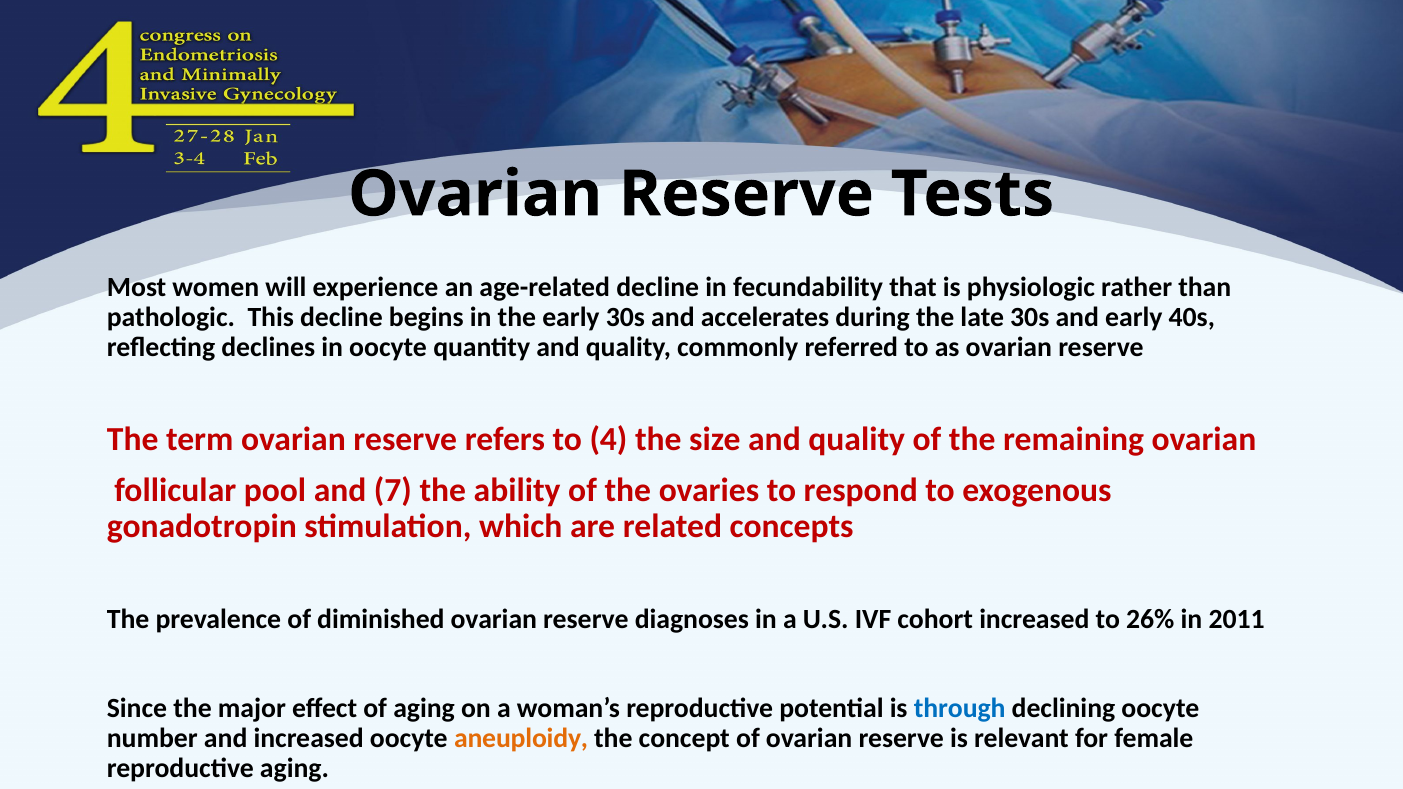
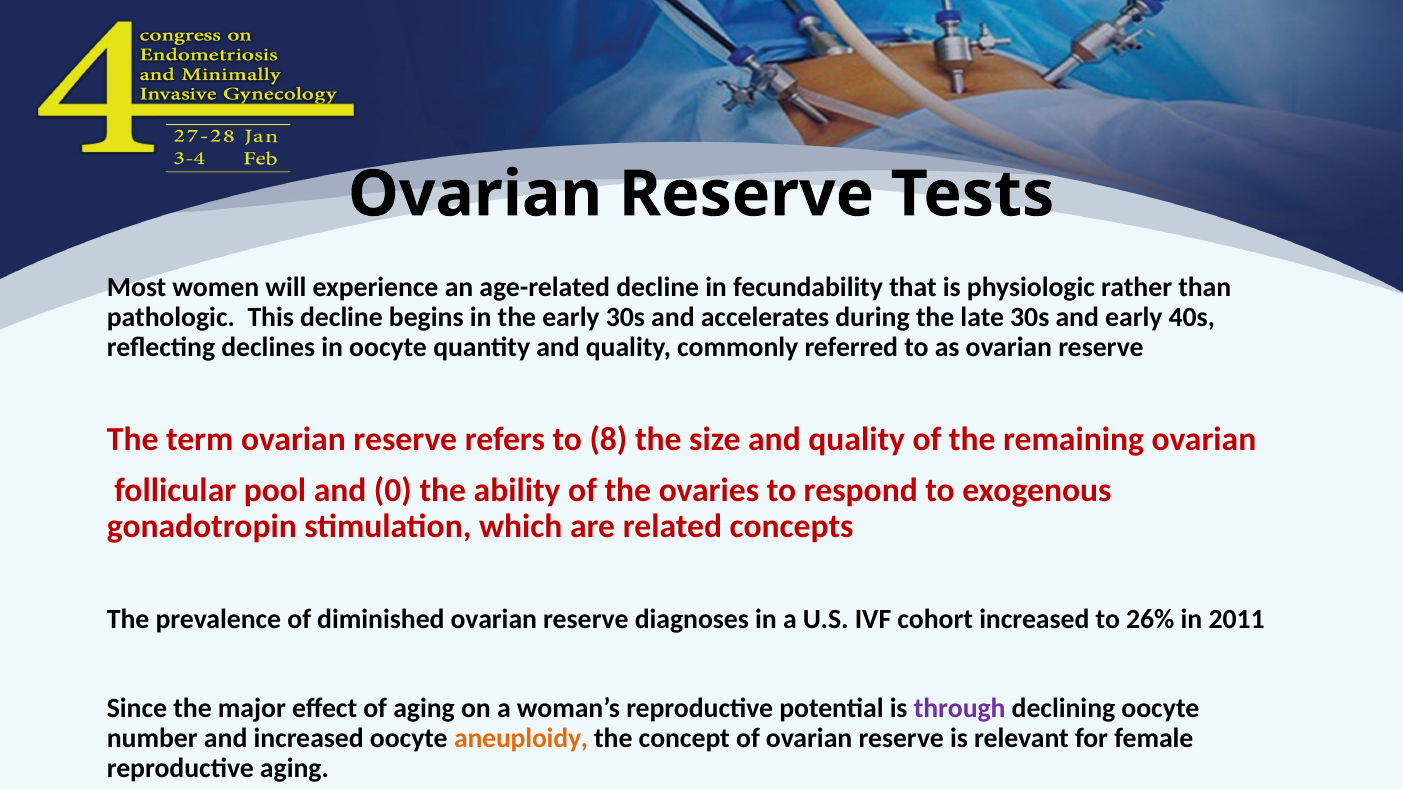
4: 4 -> 8
7: 7 -> 0
through colour: blue -> purple
